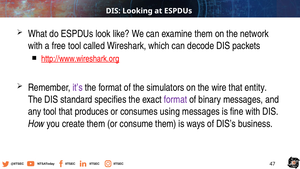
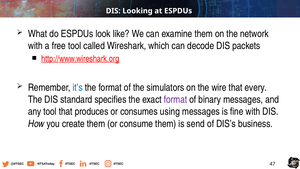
it’s colour: purple -> blue
entity: entity -> every
ways: ways -> send
